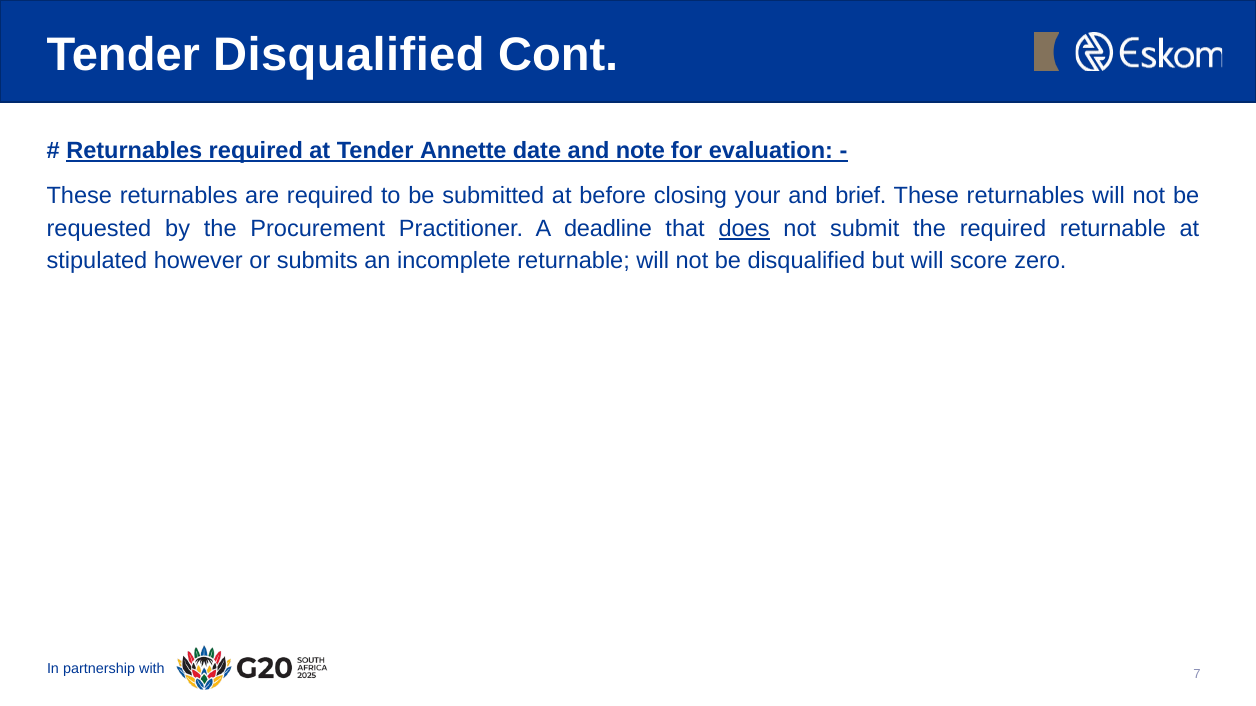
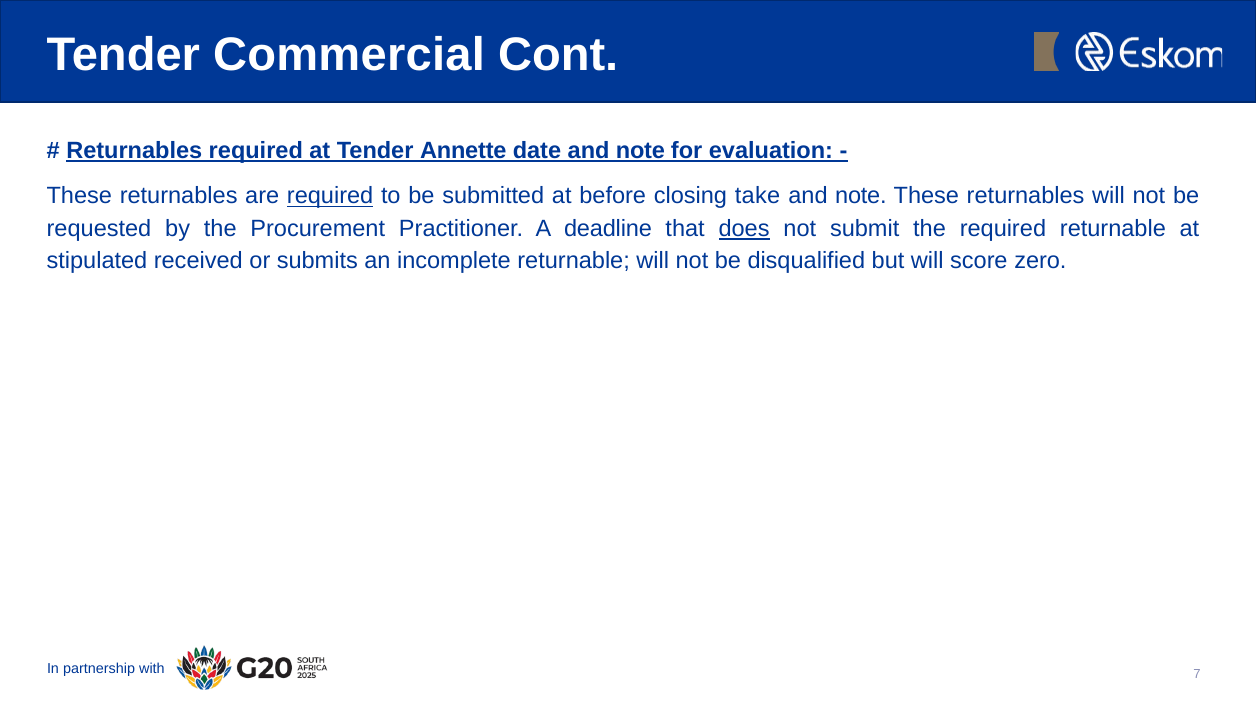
Tender Disqualified: Disqualified -> Commercial
required at (330, 196) underline: none -> present
your: your -> take
brief at (861, 196): brief -> note
however: however -> received
